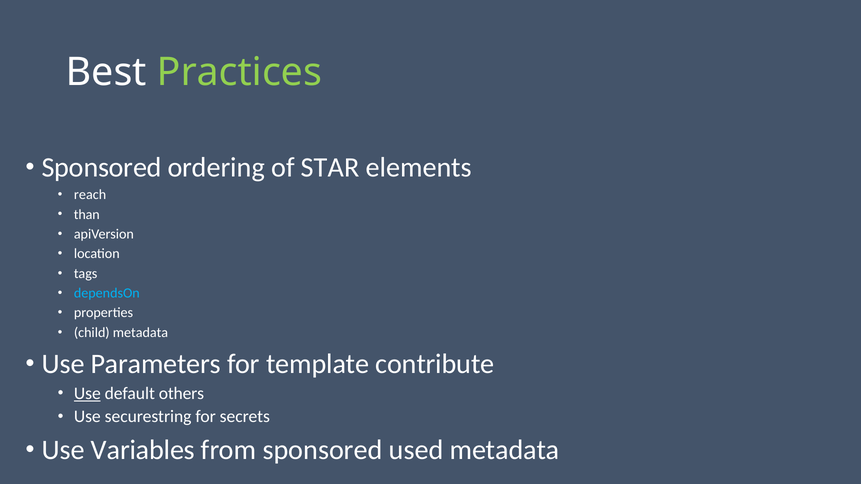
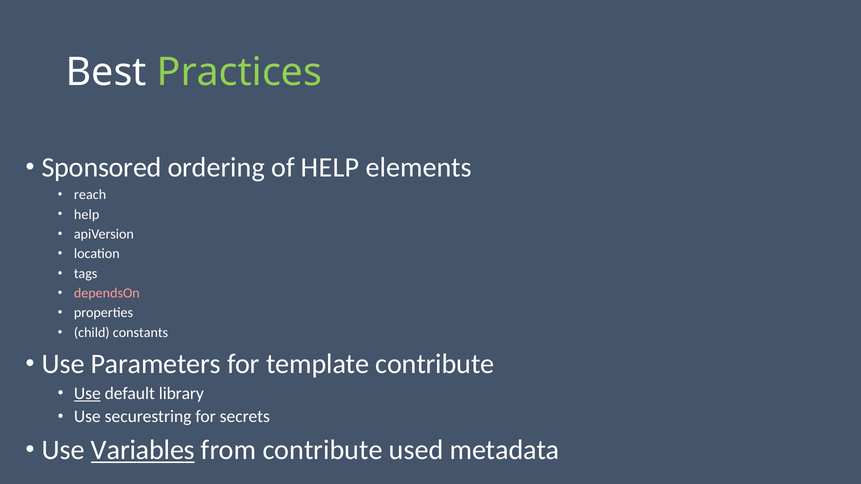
of STAR: STAR -> HELP
than at (87, 214): than -> help
dependsOn colour: light blue -> pink
child metadata: metadata -> constants
others: others -> library
Variables underline: none -> present
from sponsored: sponsored -> contribute
